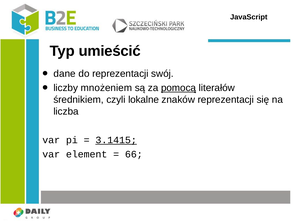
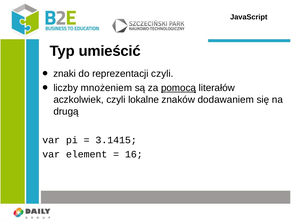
dane: dane -> znaki
reprezentacji swój: swój -> czyli
średnikiem: średnikiem -> aczkolwiek
znaków reprezentacji: reprezentacji -> dodawaniem
liczba: liczba -> drugą
3.1415 underline: present -> none
66: 66 -> 16
